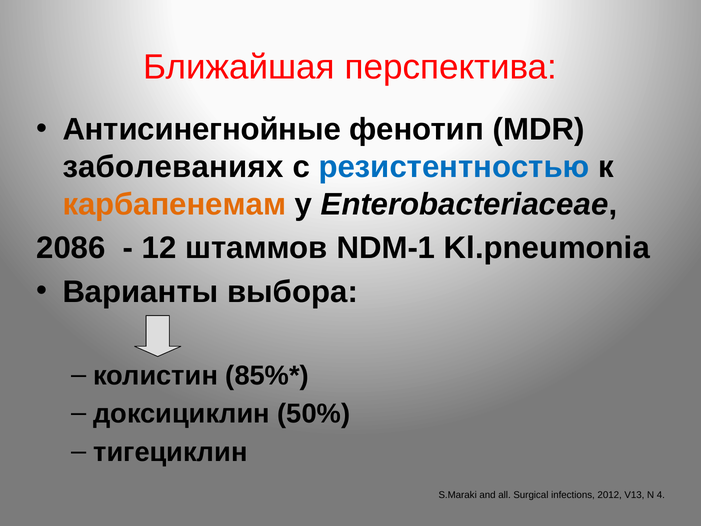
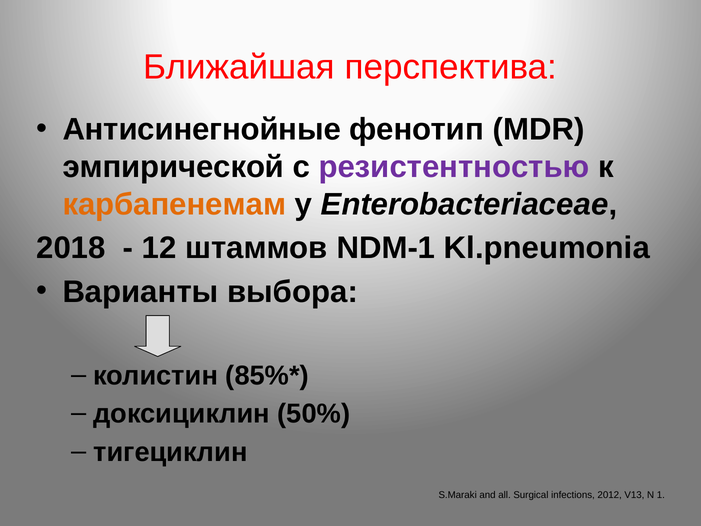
заболеваниях: заболеваниях -> эмпирической
резистентностью colour: blue -> purple
2086: 2086 -> 2018
4: 4 -> 1
